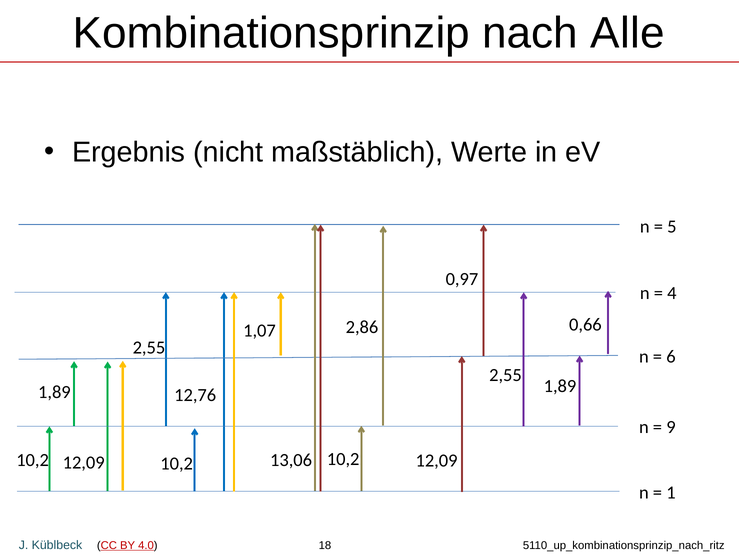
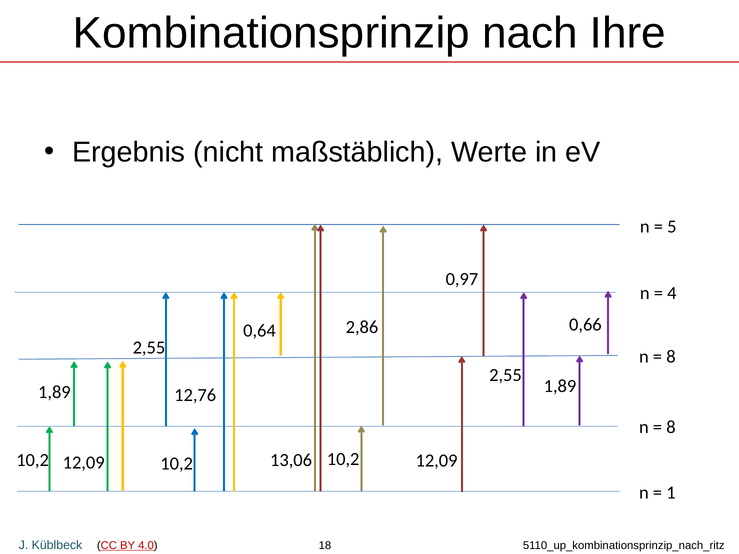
Alle: Alle -> Ihre
1,07: 1,07 -> 0,64
6 at (671, 357): 6 -> 8
9 at (671, 428): 9 -> 8
